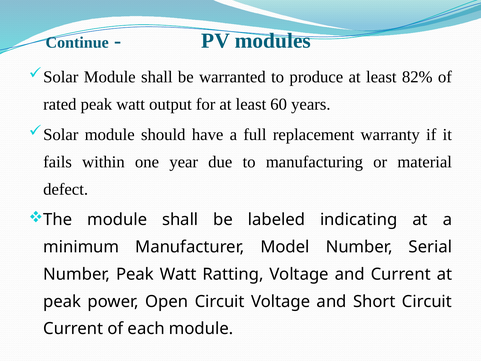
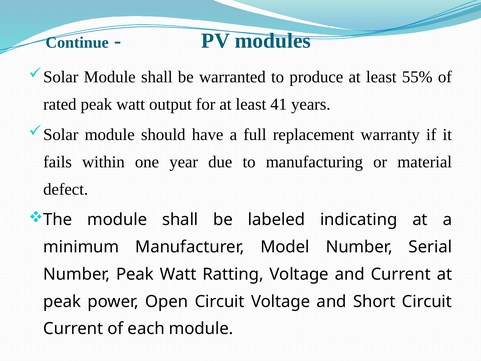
82%: 82% -> 55%
60: 60 -> 41
